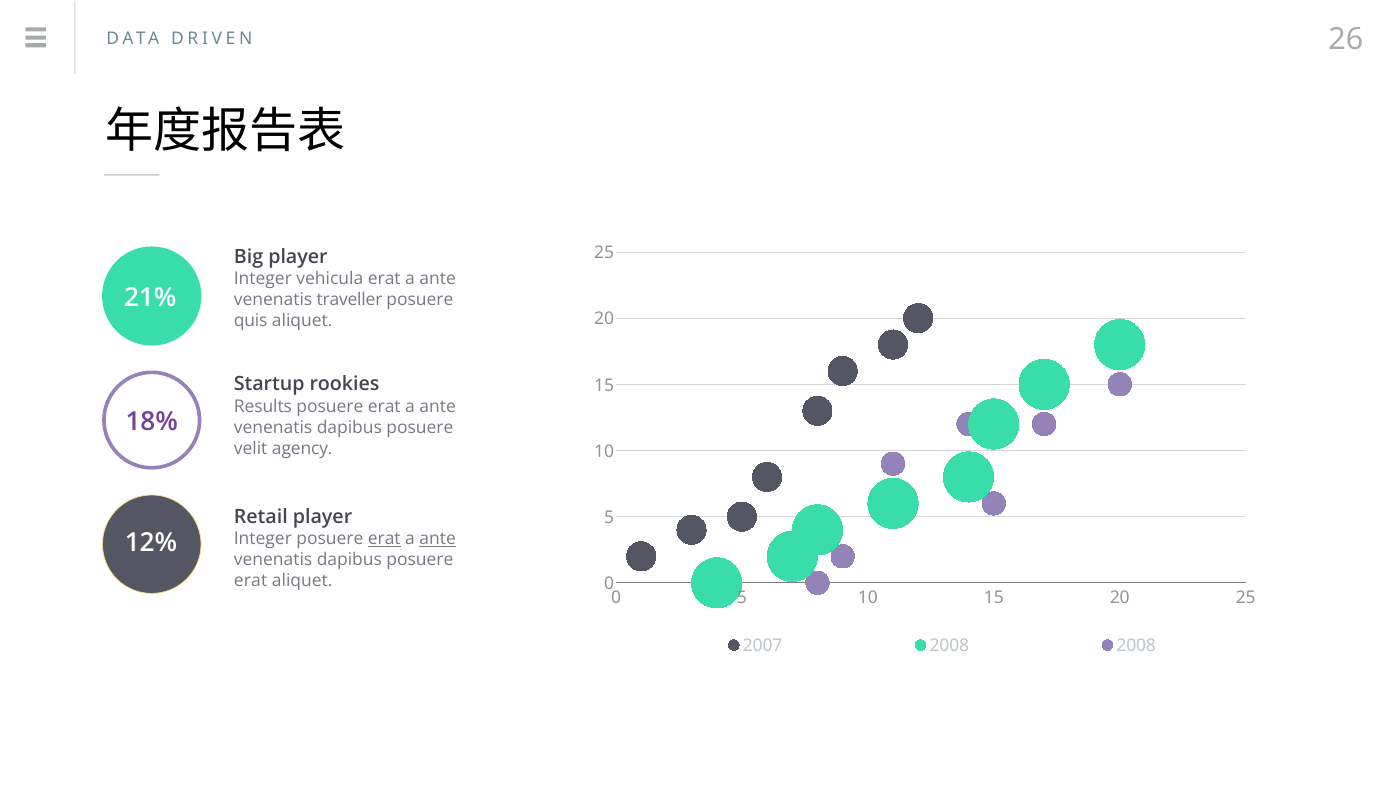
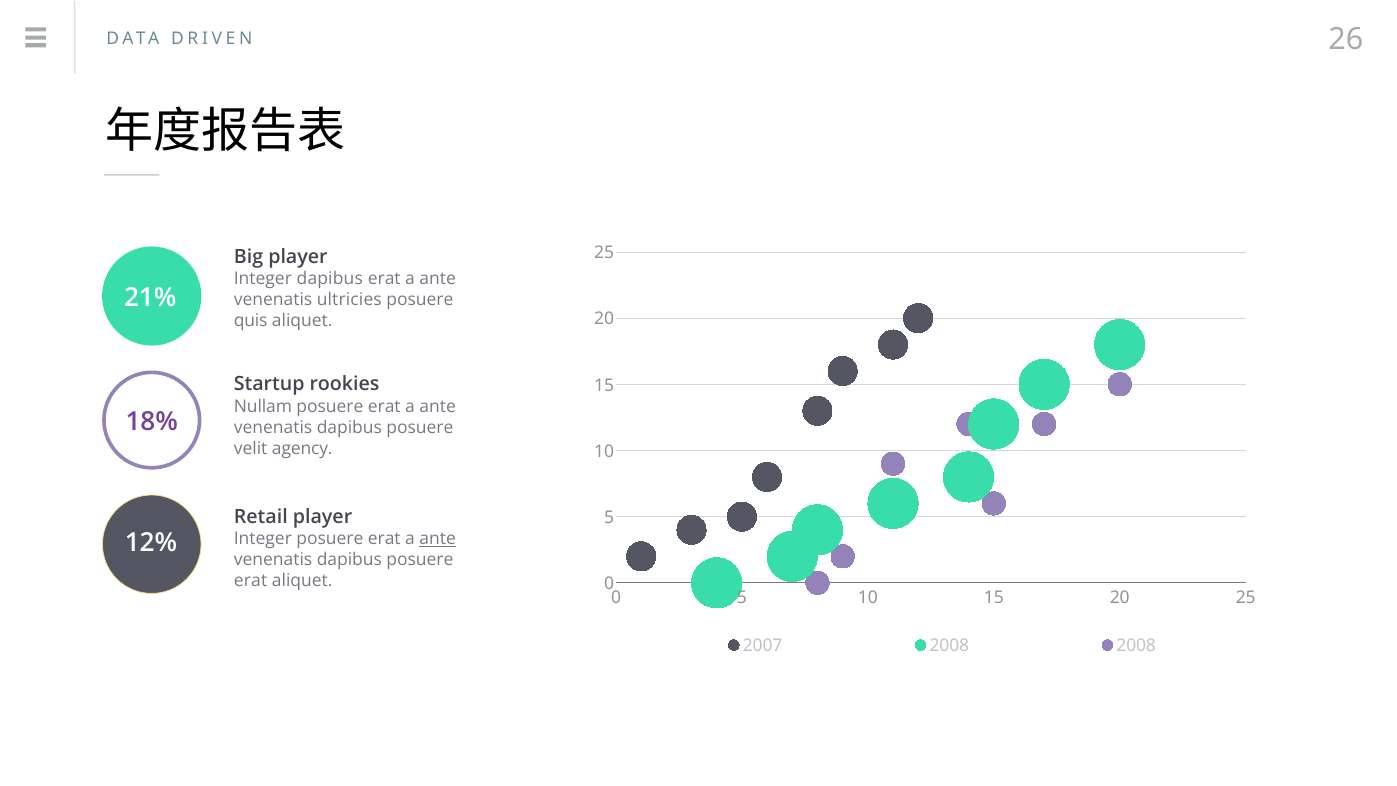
Integer vehicula: vehicula -> dapibus
traveller: traveller -> ultricies
Results: Results -> Nullam
erat at (384, 539) underline: present -> none
